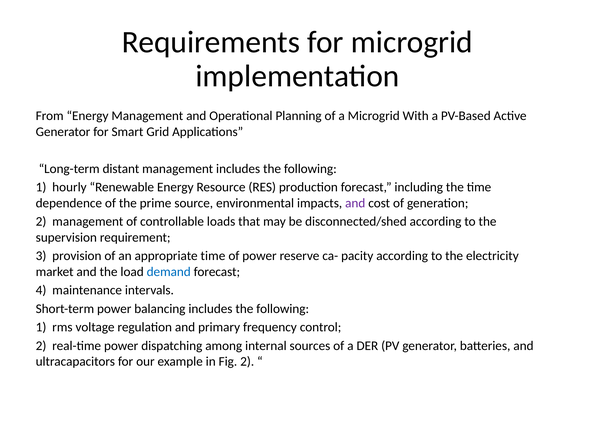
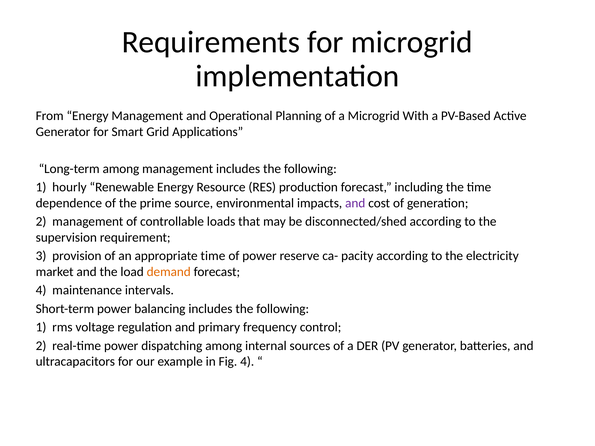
Long-term distant: distant -> among
demand colour: blue -> orange
Fig 2: 2 -> 4
